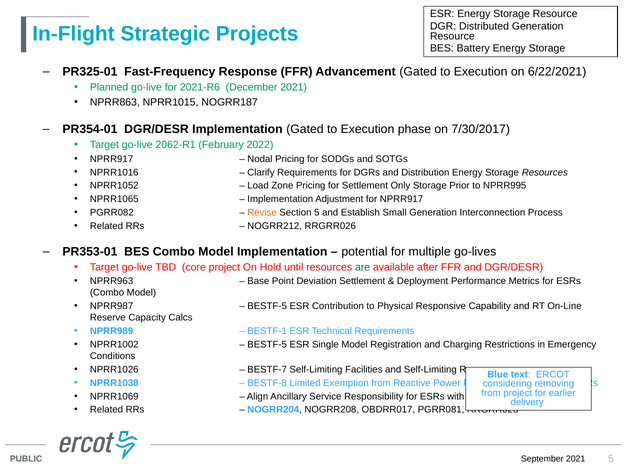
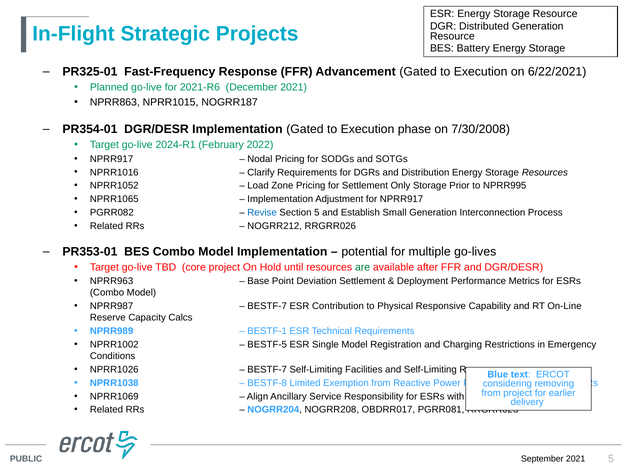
7/30/2017: 7/30/2017 -> 7/30/2008
2062-R1: 2062-R1 -> 2024-R1
Revise colour: orange -> blue
BESTF-5 at (267, 306): BESTF-5 -> BESTF-7
